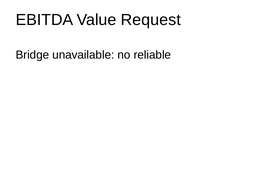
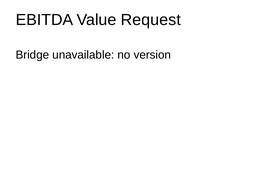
reliable: reliable -> version
